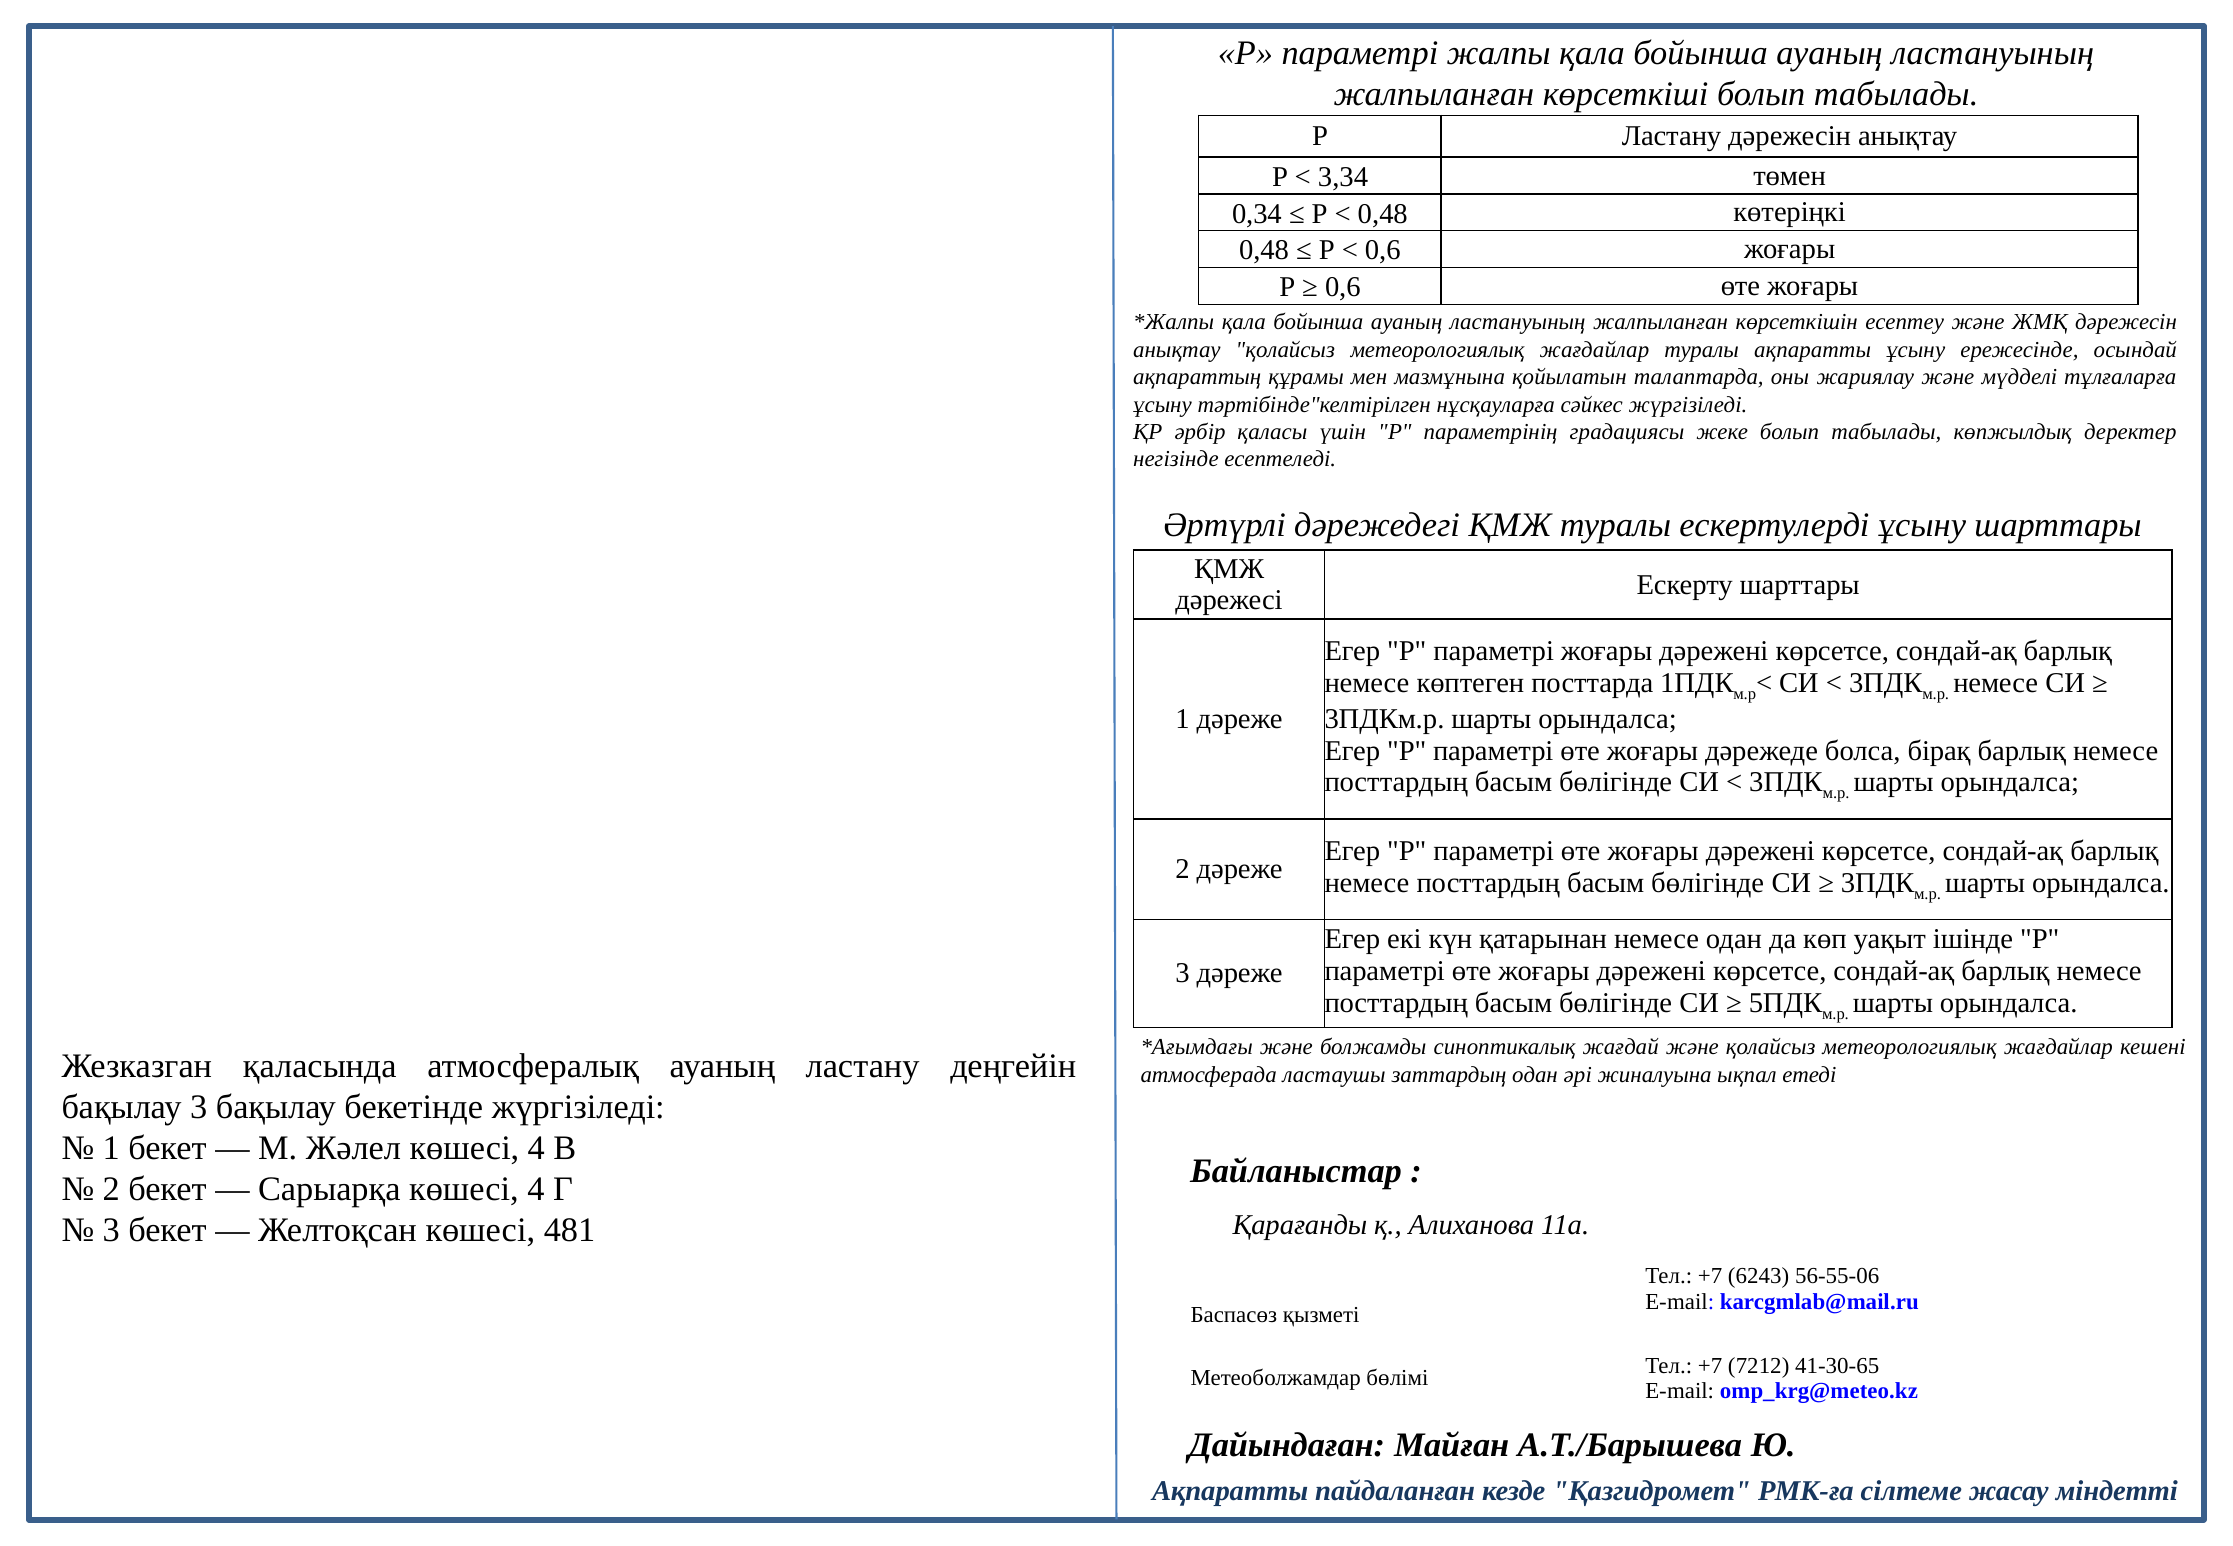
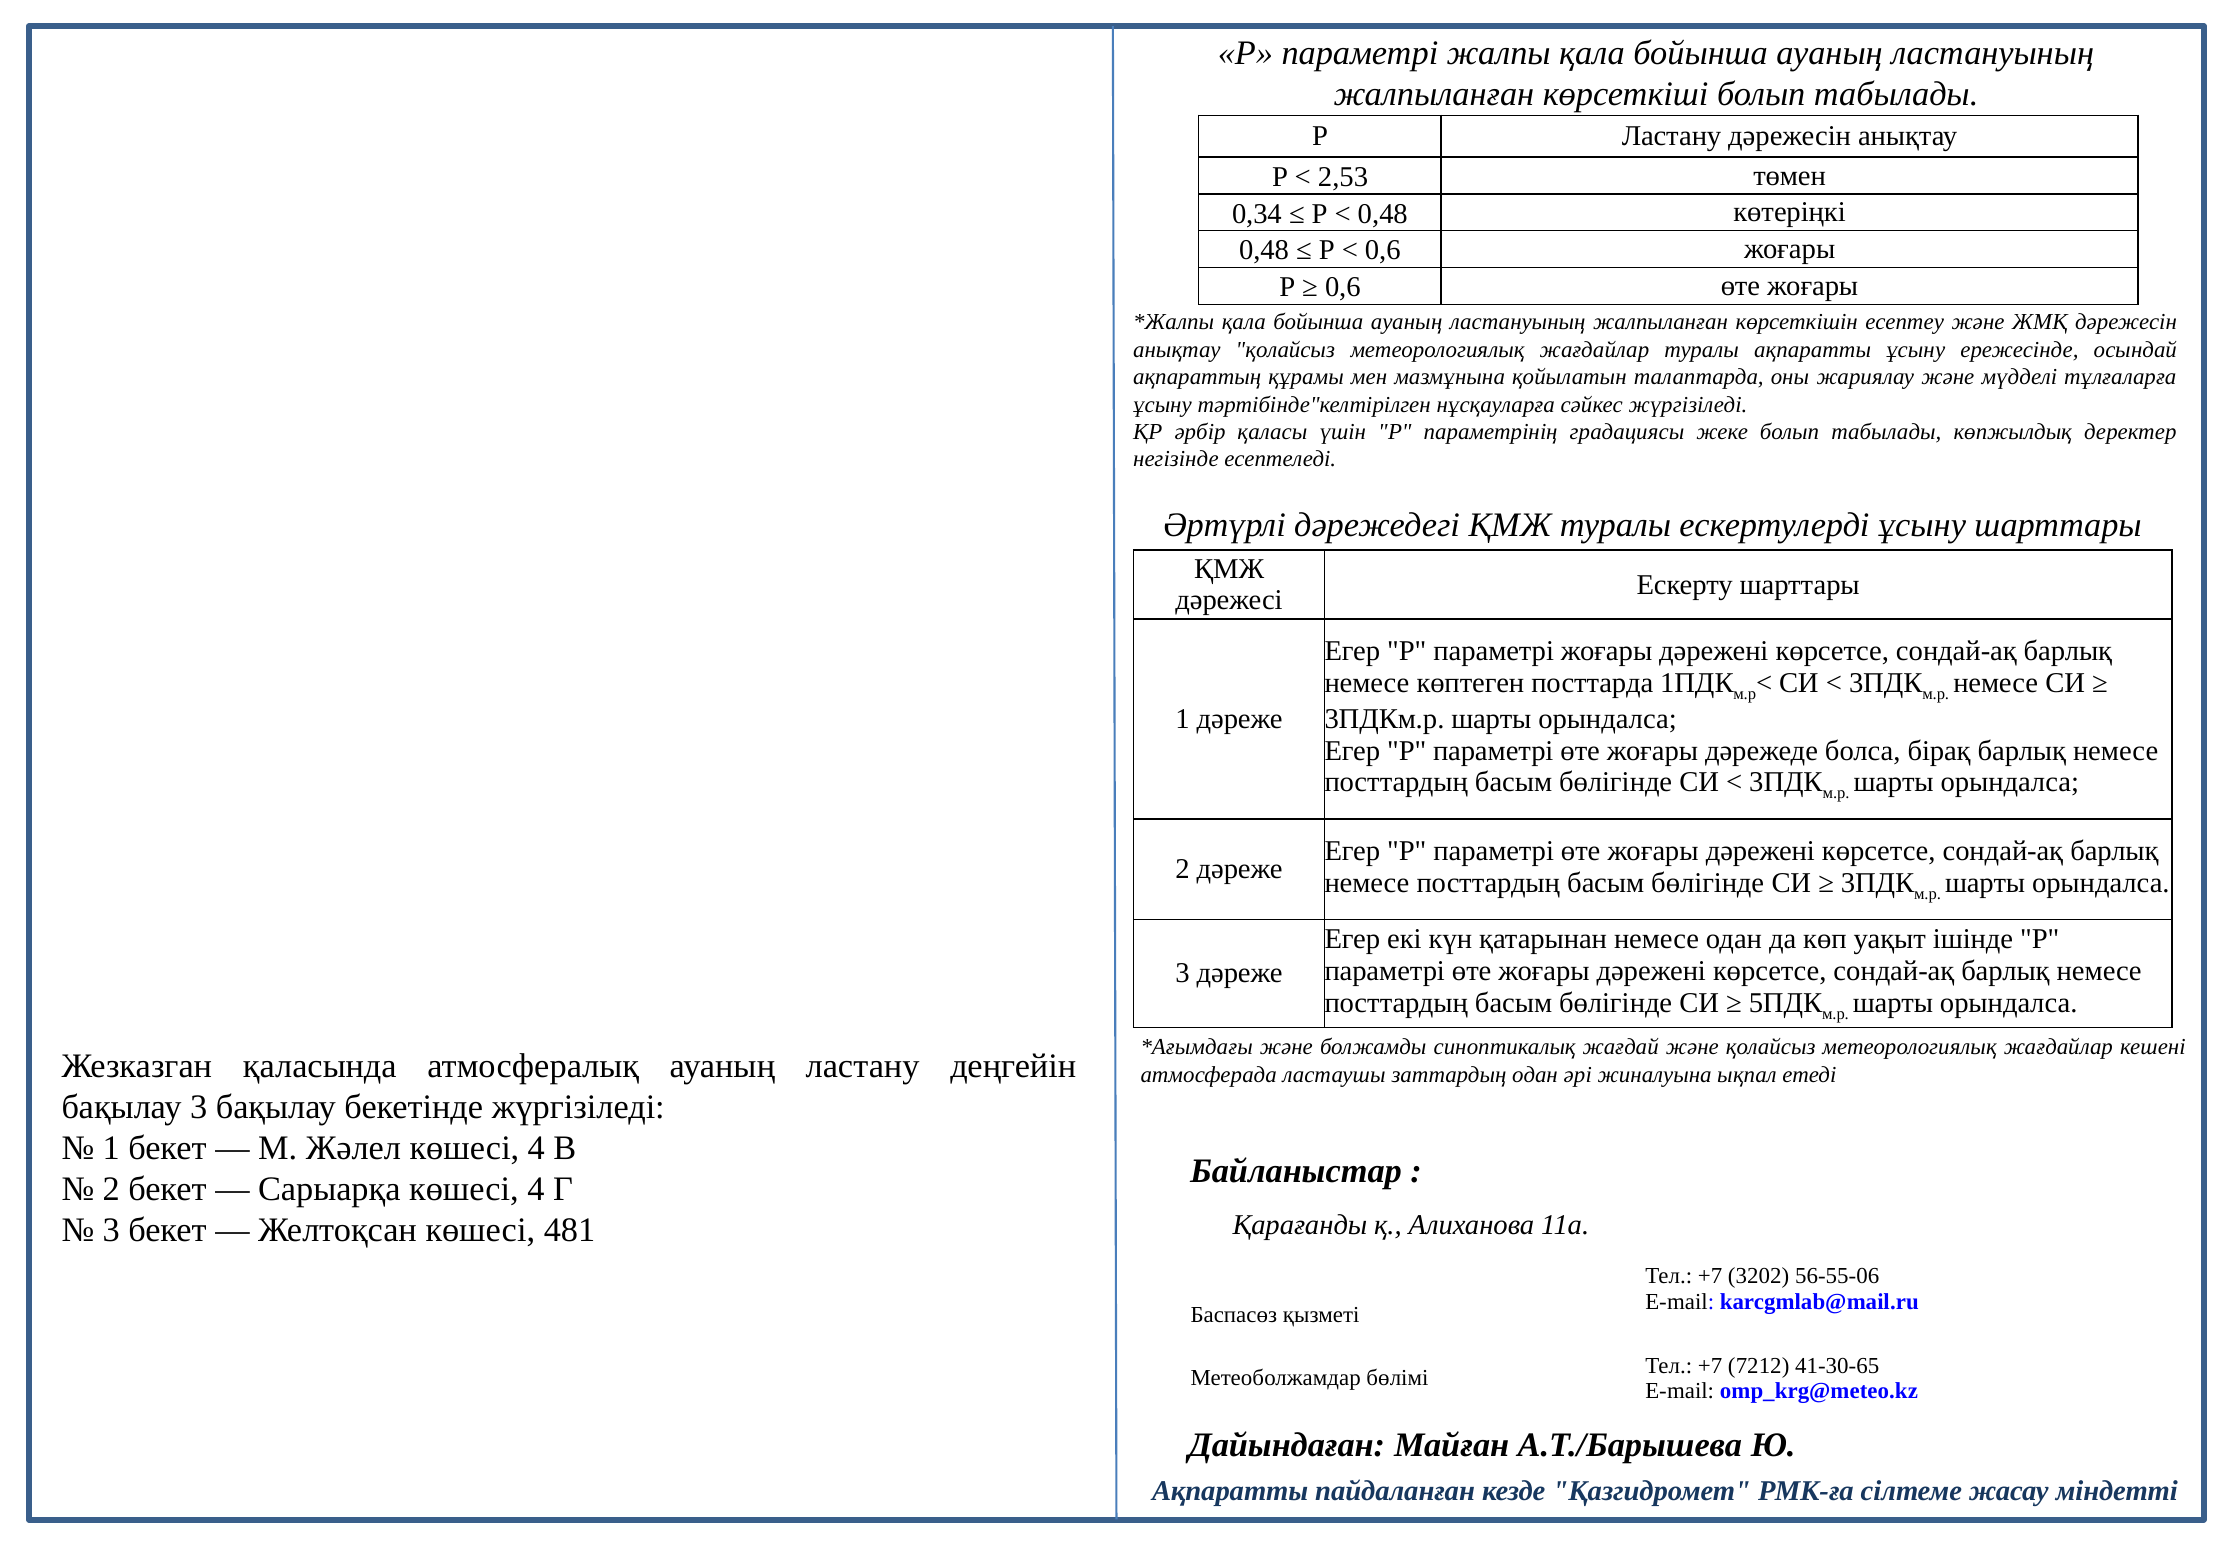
3,34: 3,34 -> 2,53
6243: 6243 -> 3202
